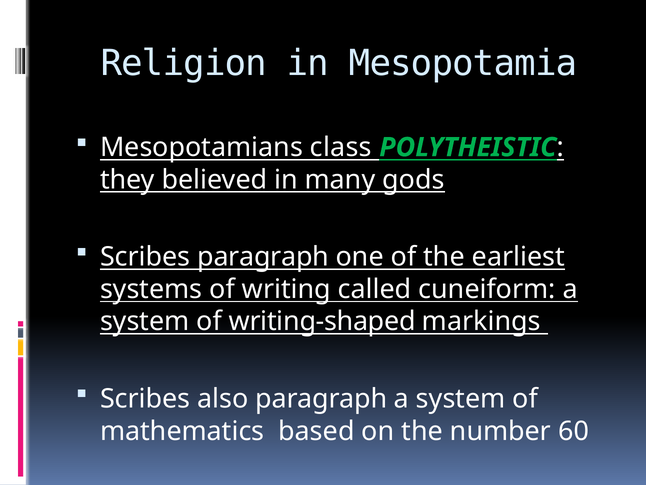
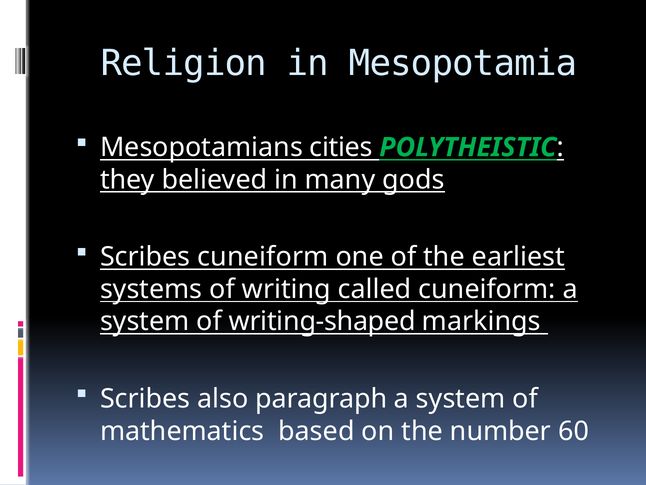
class: class -> cities
Scribes paragraph: paragraph -> cuneiform
